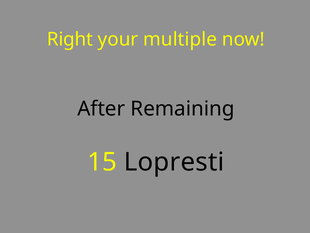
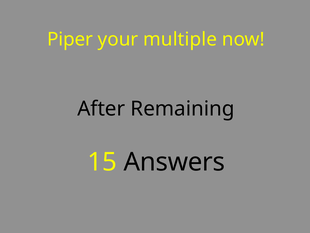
Right: Right -> Piper
Lopresti: Lopresti -> Answers
